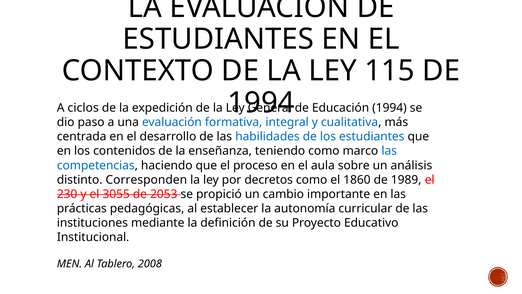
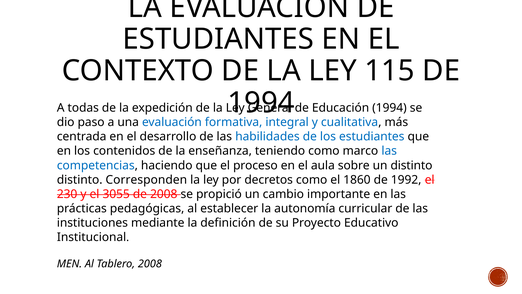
ciclos: ciclos -> todas
un análisis: análisis -> distinto
1989: 1989 -> 1992
de 2053: 2053 -> 2008
